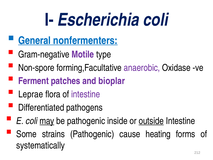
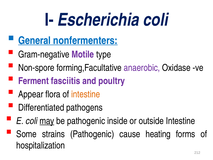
patches: patches -> fasciitis
bioplar: bioplar -> poultry
Leprae: Leprae -> Appear
intestine at (86, 94) colour: purple -> orange
outside underline: present -> none
systematically: systematically -> hospitalization
